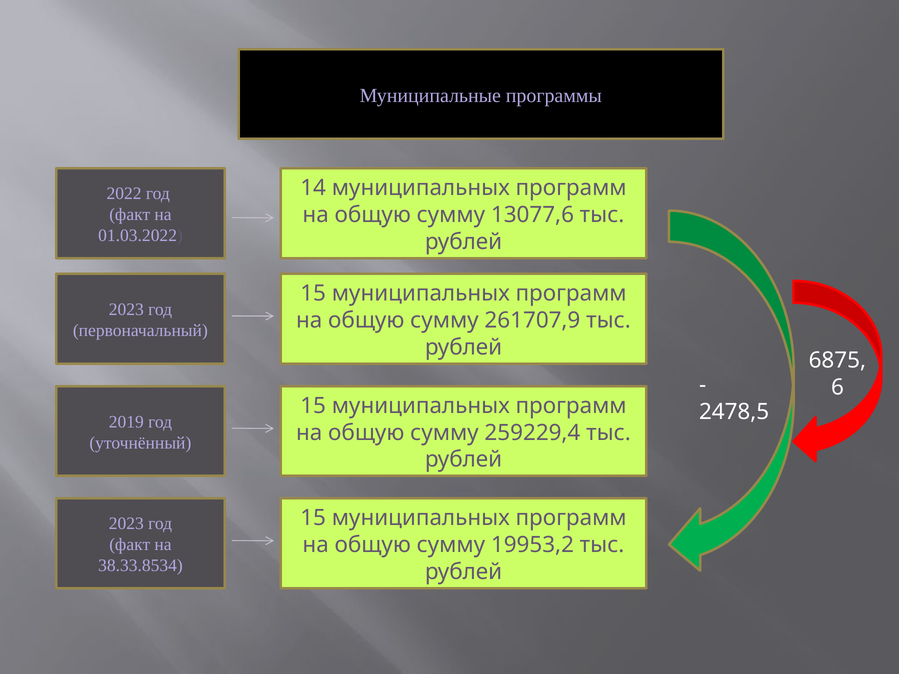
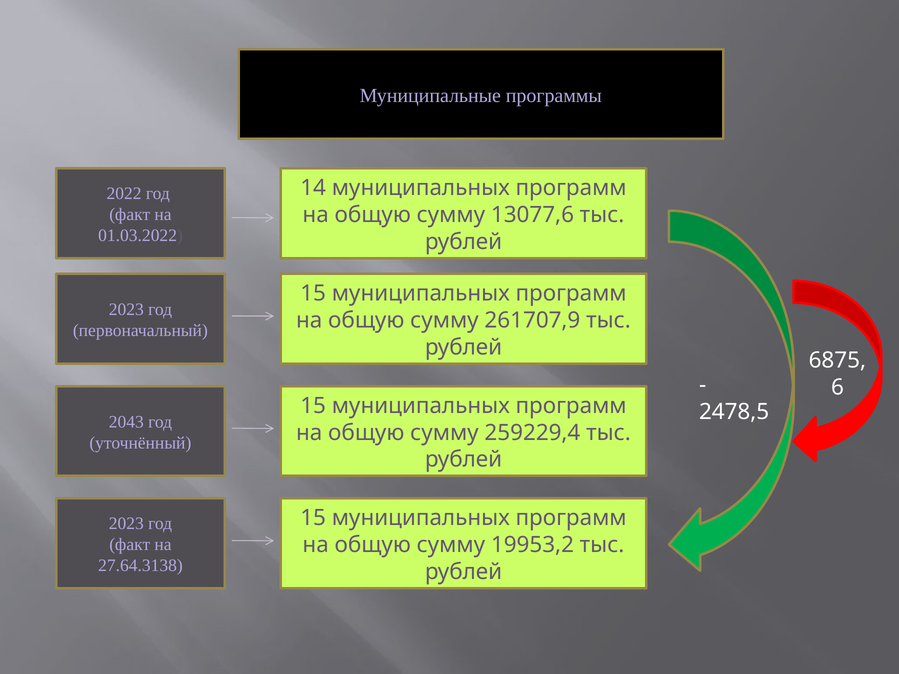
2019: 2019 -> 2043
38.33.8534: 38.33.8534 -> 27.64.3138
